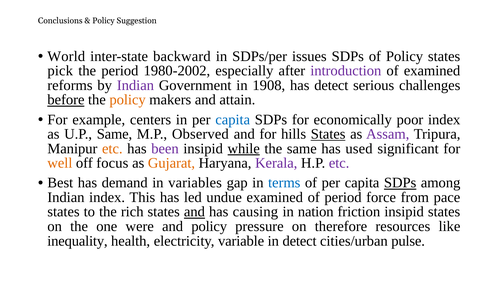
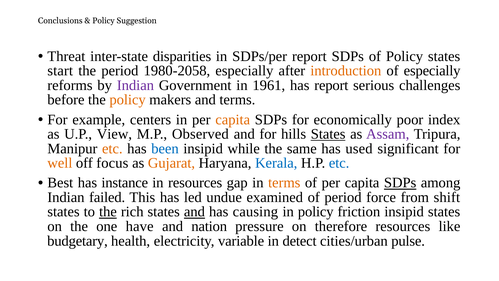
World: World -> Threat
backward: backward -> disparities
SDPs/per issues: issues -> report
pick: pick -> start
1980-2002: 1980-2002 -> 1980-2058
introduction colour: purple -> orange
of examined: examined -> especially
1908: 1908 -> 1961
has detect: detect -> report
before underline: present -> none
and attain: attain -> terms
capita at (233, 119) colour: blue -> orange
U.P Same: Same -> View
been colour: purple -> blue
while underline: present -> none
Kerala colour: purple -> blue
etc at (339, 163) colour: purple -> blue
demand: demand -> instance
in variables: variables -> resources
terms at (284, 183) colour: blue -> orange
Indian index: index -> failed
pace: pace -> shift
the at (108, 212) underline: none -> present
in nation: nation -> policy
were: were -> have
and policy: policy -> nation
inequality: inequality -> budgetary
